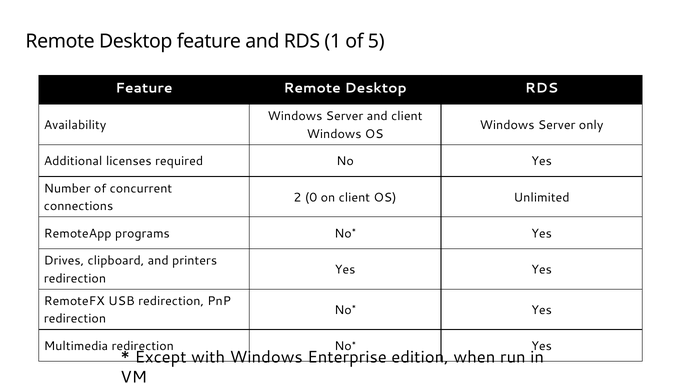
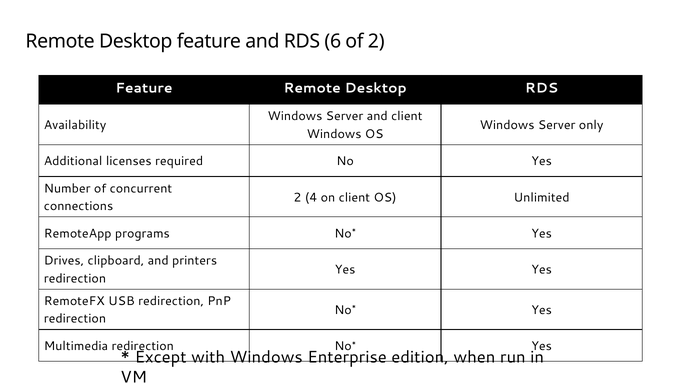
1: 1 -> 6
of 5: 5 -> 2
0: 0 -> 4
